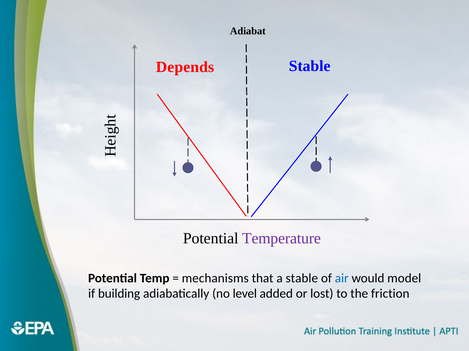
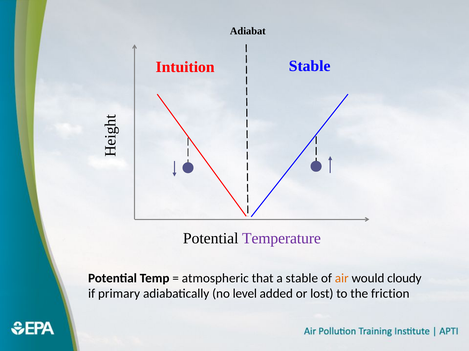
Depends: Depends -> Intuition
mechanisms: mechanisms -> atmospheric
air colour: blue -> orange
model: model -> cloudy
building: building -> primary
